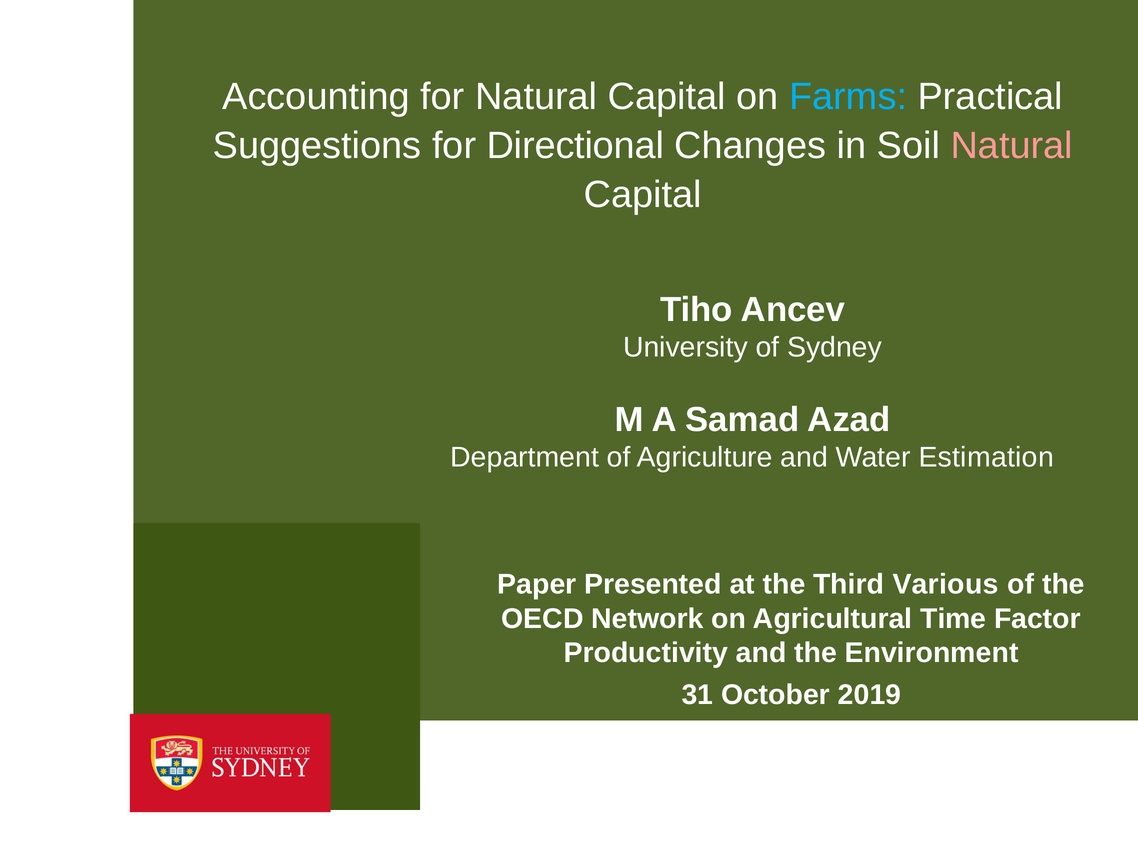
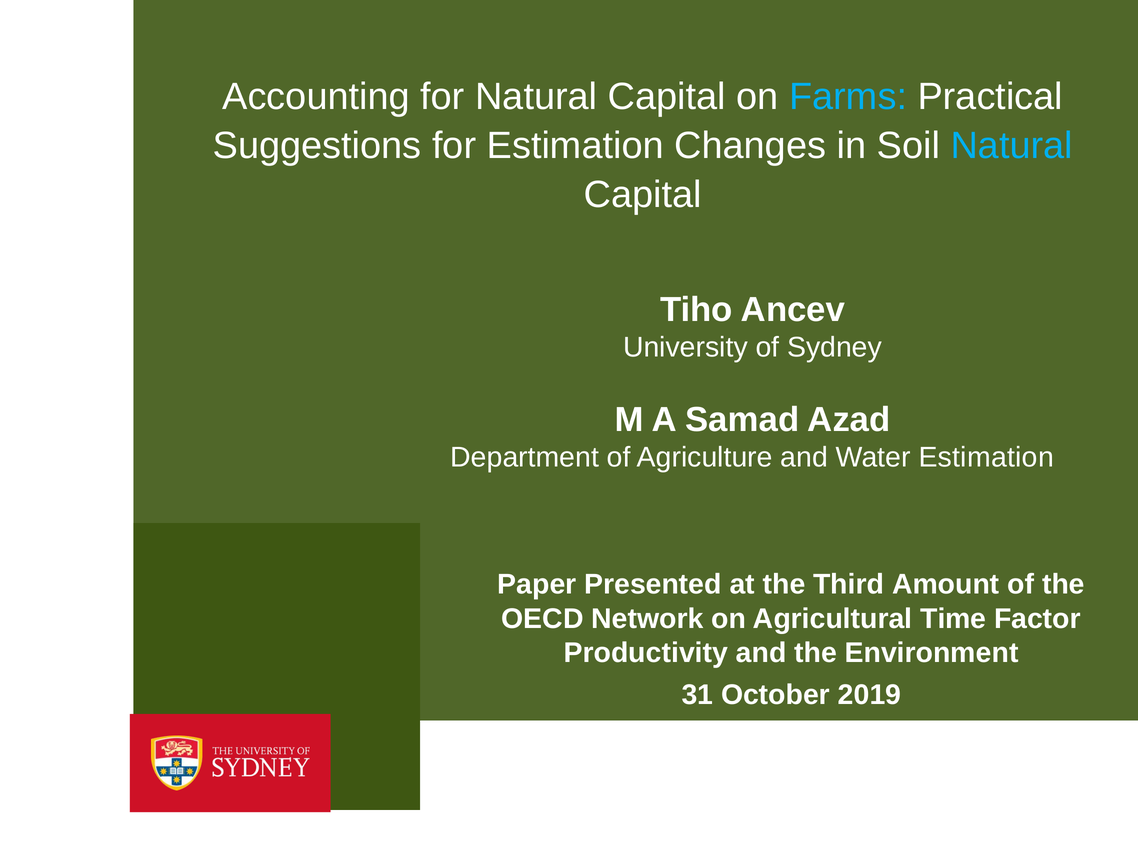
for Directional: Directional -> Estimation
Natural at (1012, 146) colour: pink -> light blue
Various: Various -> Amount
